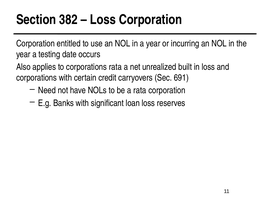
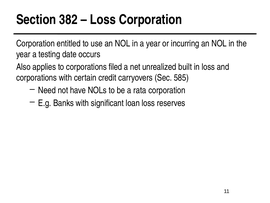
corporations rata: rata -> filed
691: 691 -> 585
